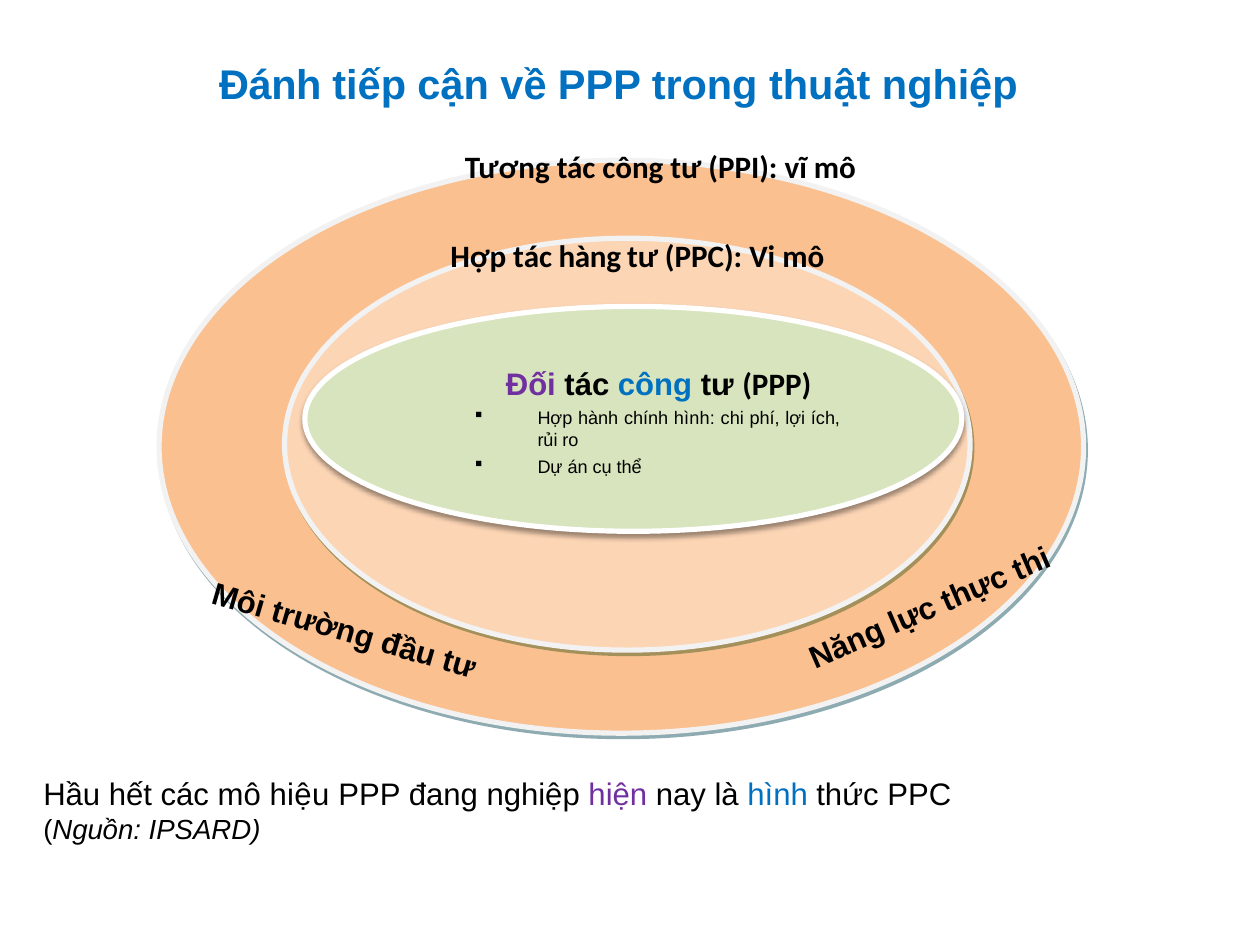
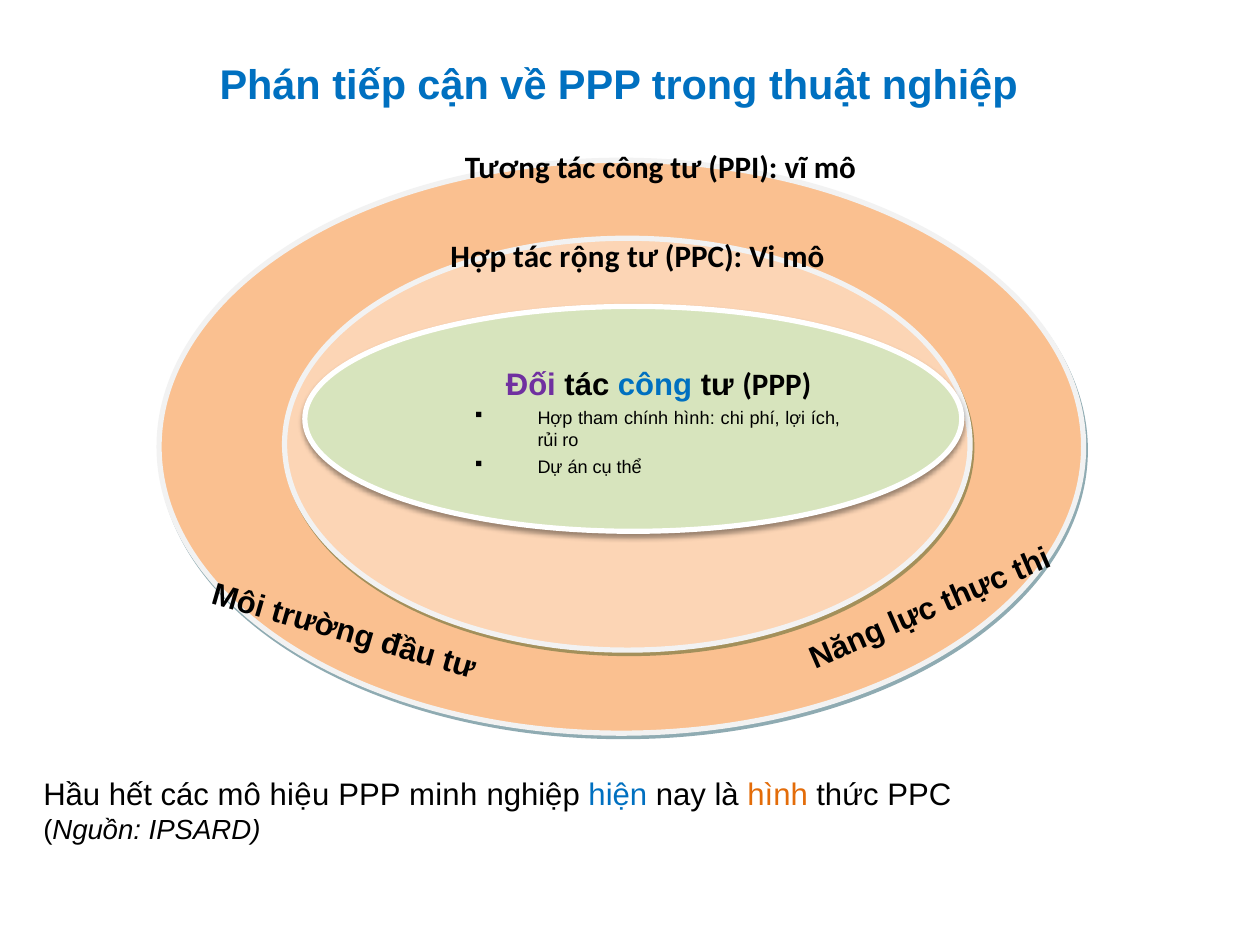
Đánh: Đánh -> Phán
hàng: hàng -> rộng
hành: hành -> tham
đang: đang -> minh
hiện colour: purple -> blue
hình at (778, 795) colour: blue -> orange
